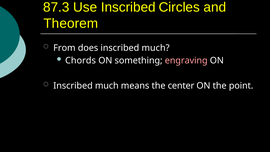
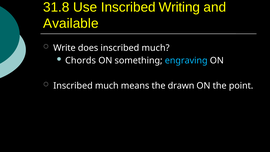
87.3: 87.3 -> 31.8
Circles: Circles -> Writing
Theorem: Theorem -> Available
From: From -> Write
engraving colour: pink -> light blue
center: center -> drawn
